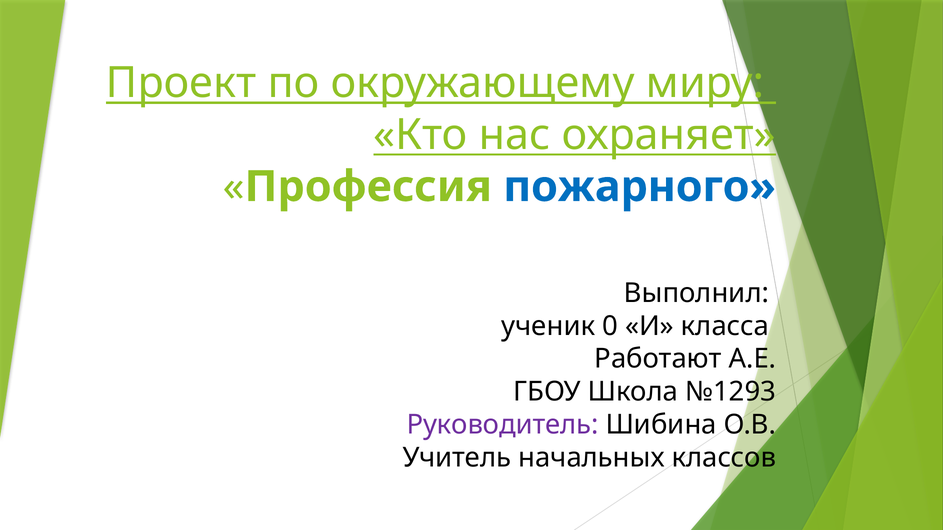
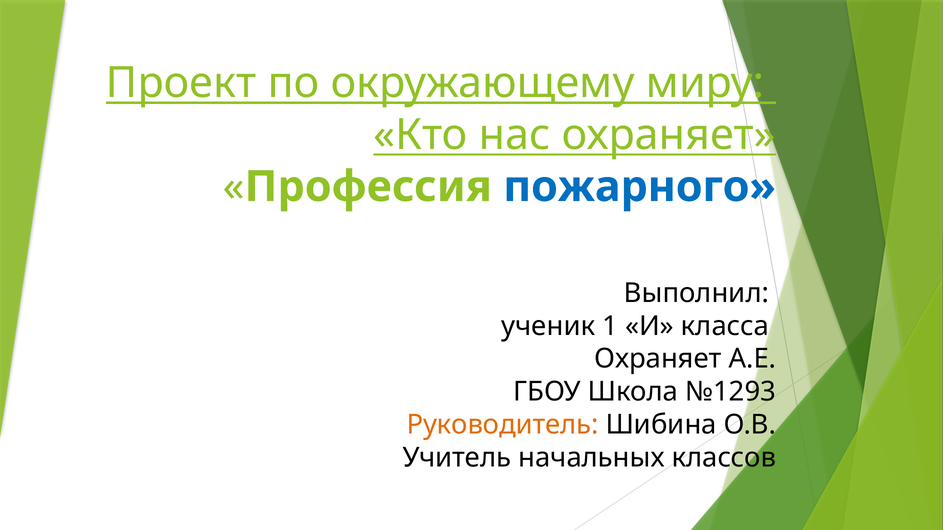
0: 0 -> 1
Работают at (658, 359): Работают -> Охраняет
Руководитель colour: purple -> orange
